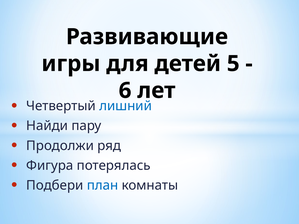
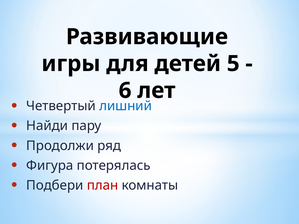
план colour: blue -> red
